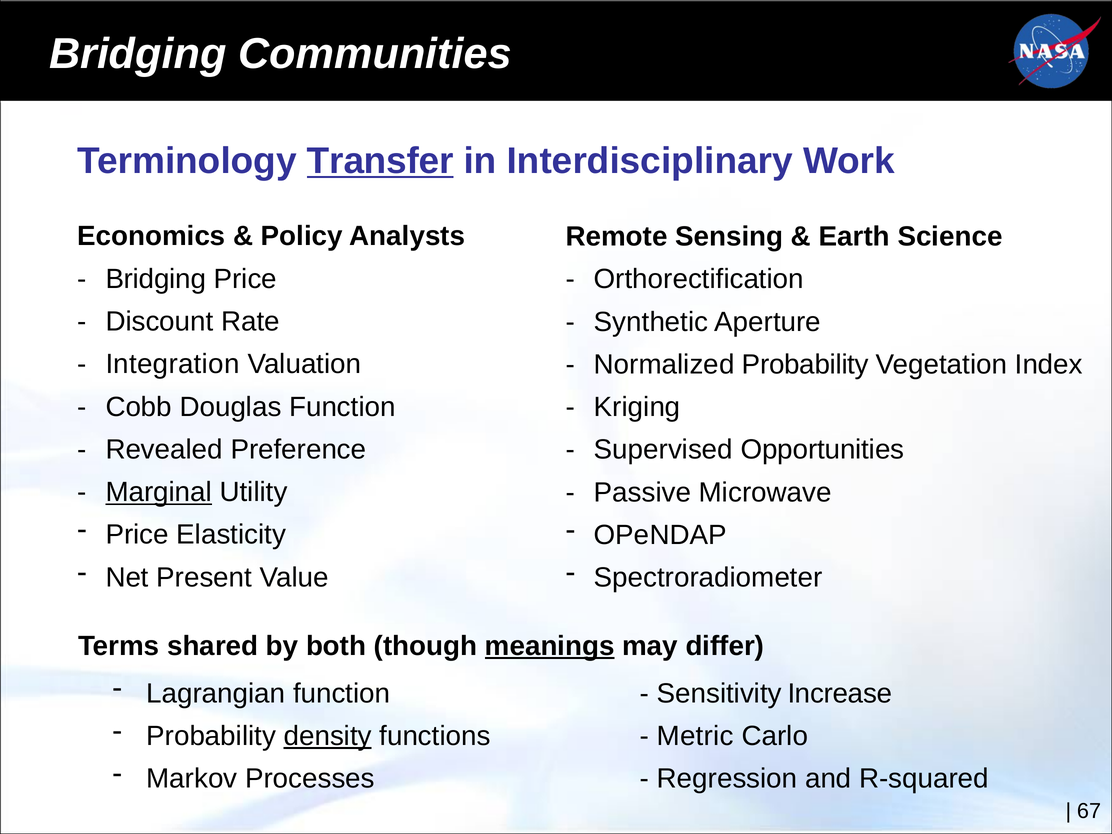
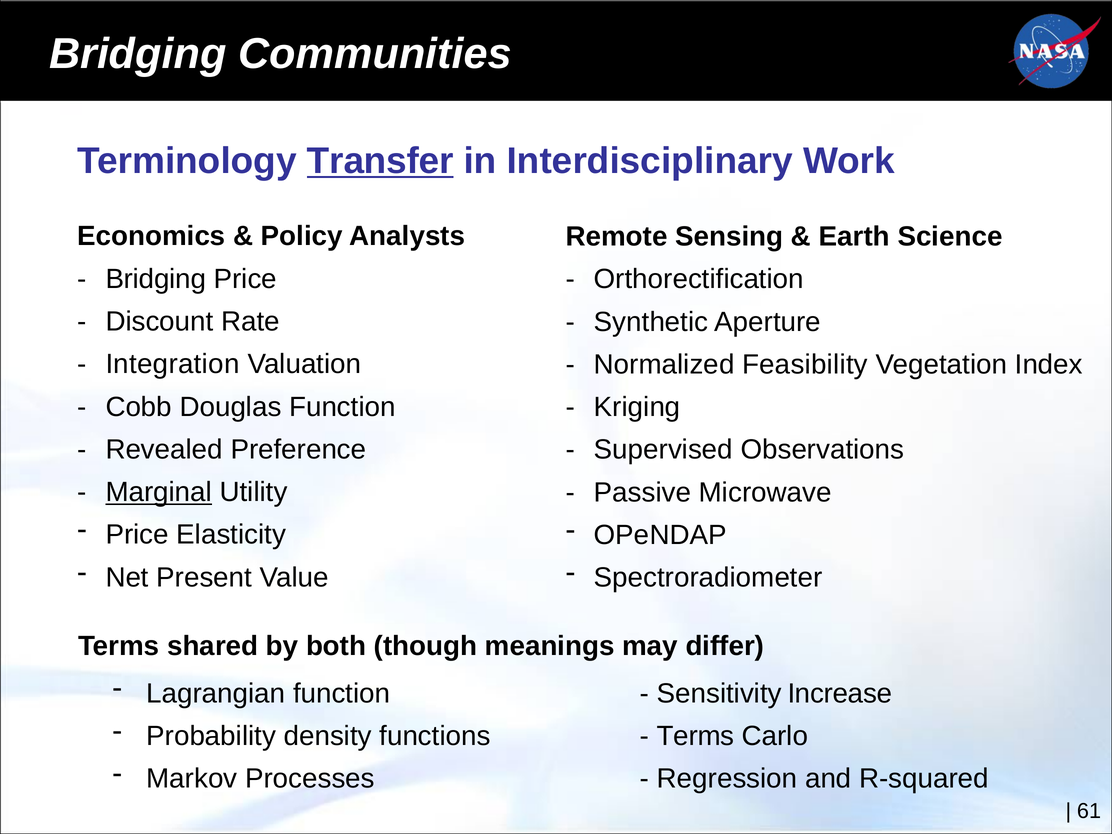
Normalized Probability: Probability -> Feasibility
Opportunities: Opportunities -> Observations
meanings underline: present -> none
density underline: present -> none
Metric at (695, 736): Metric -> Terms
67: 67 -> 61
